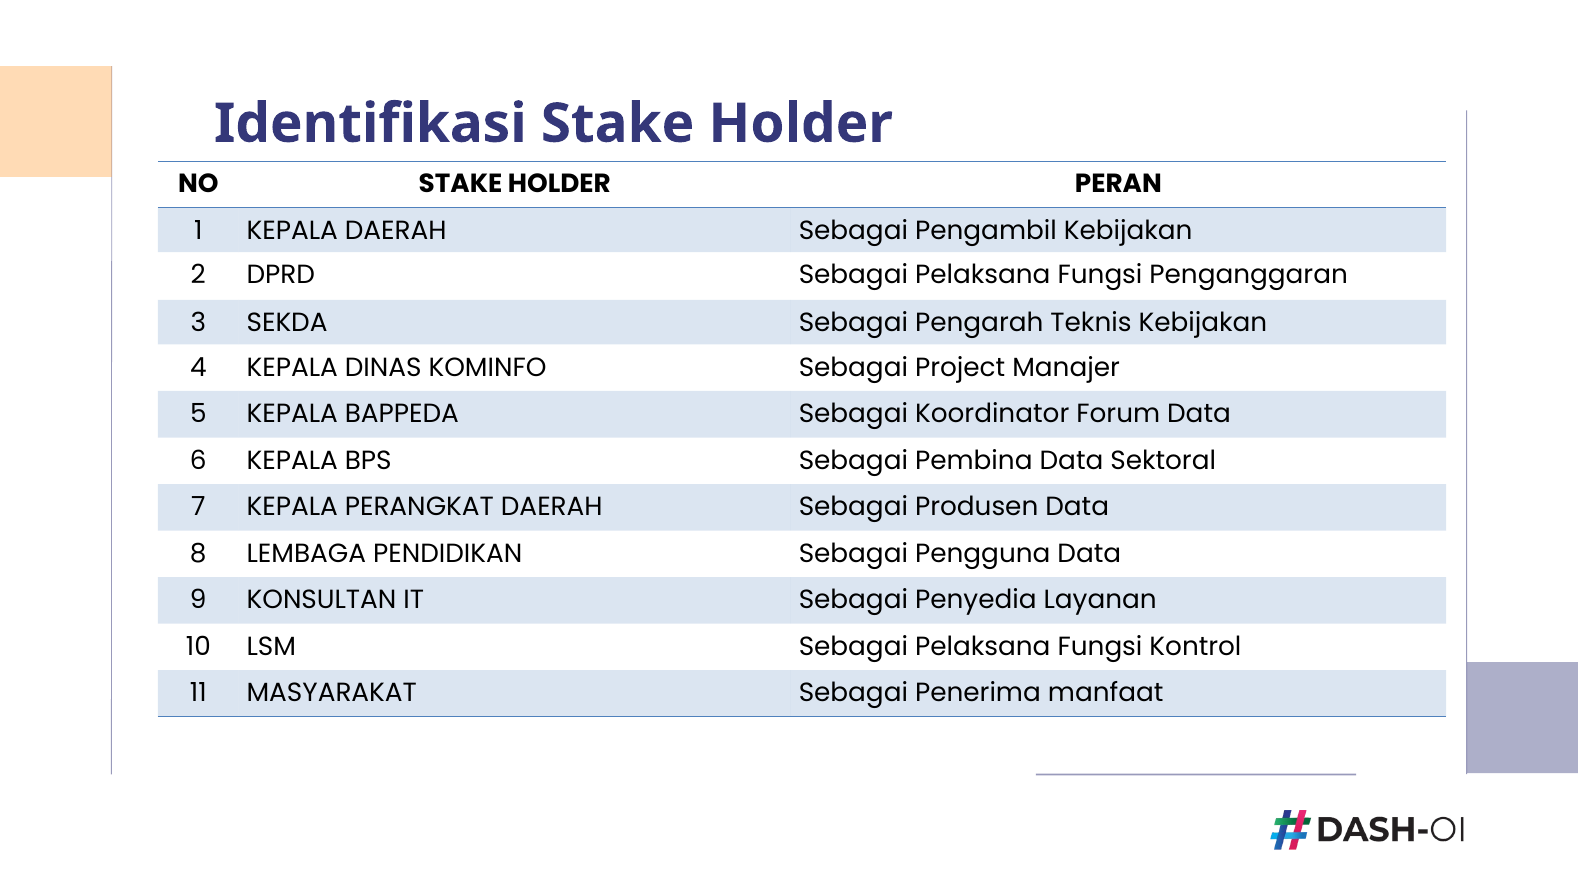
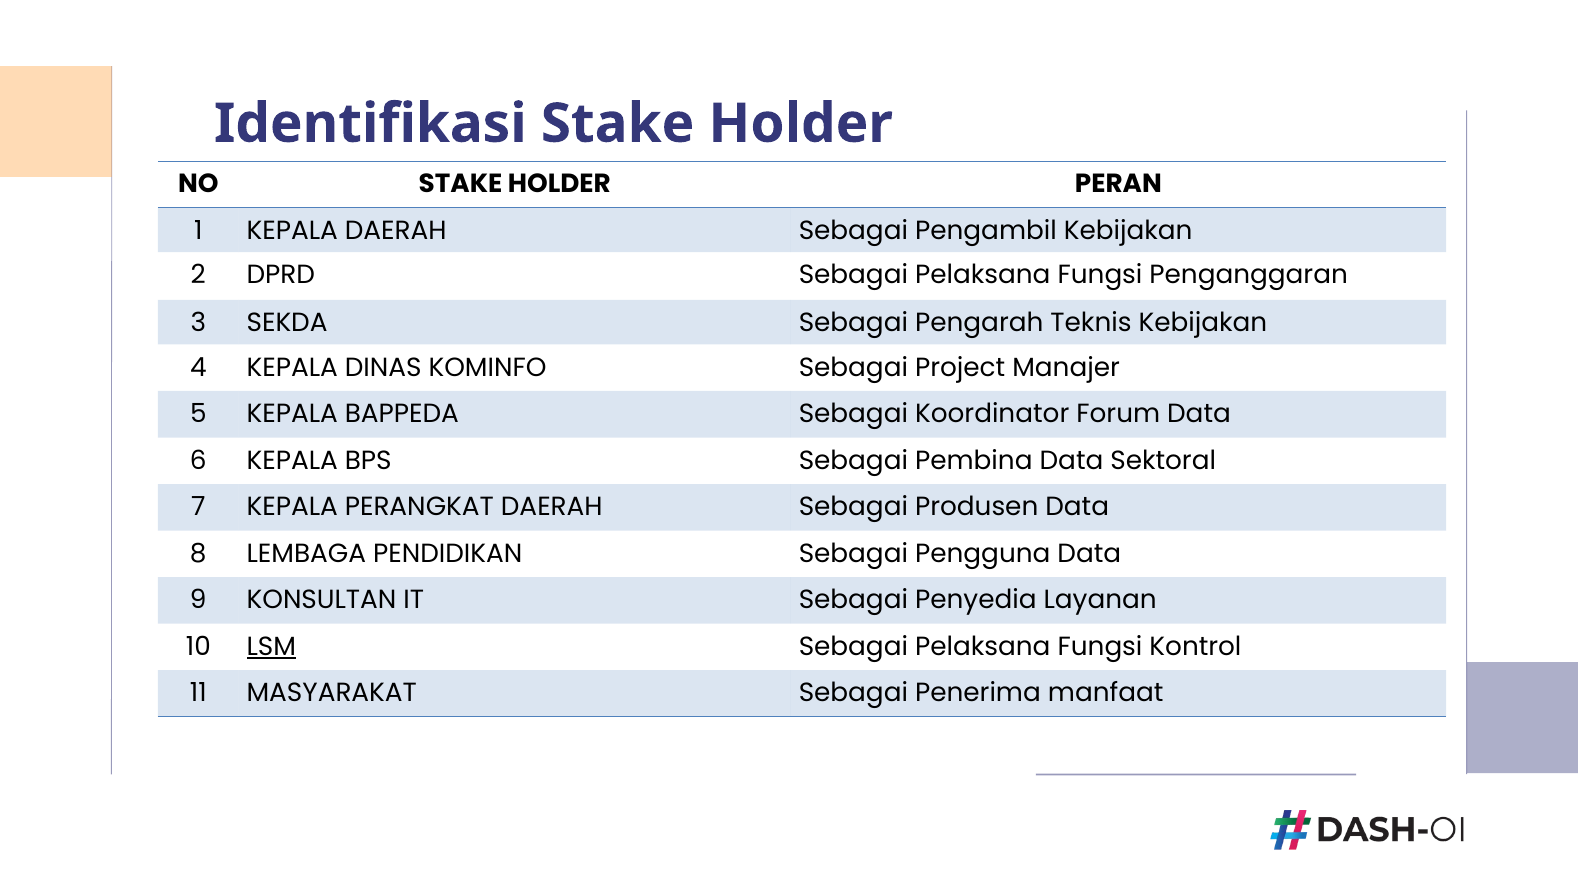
LSM underline: none -> present
